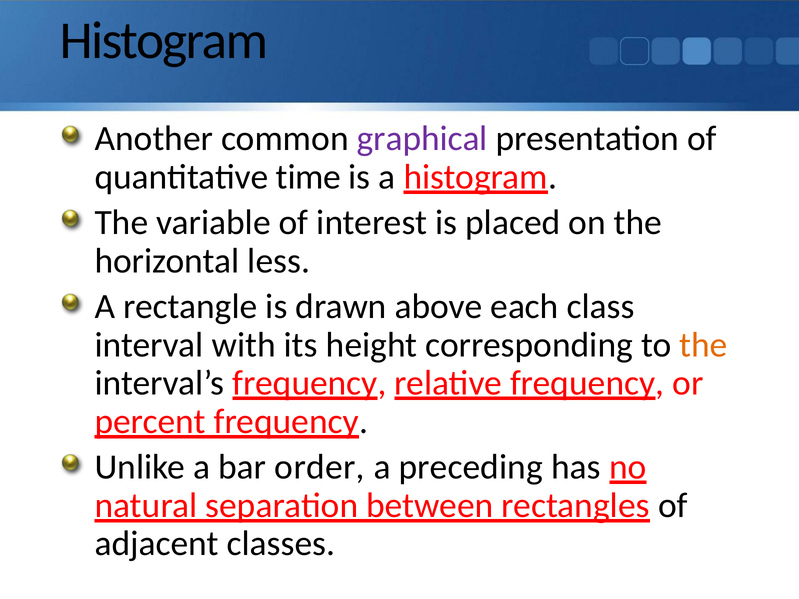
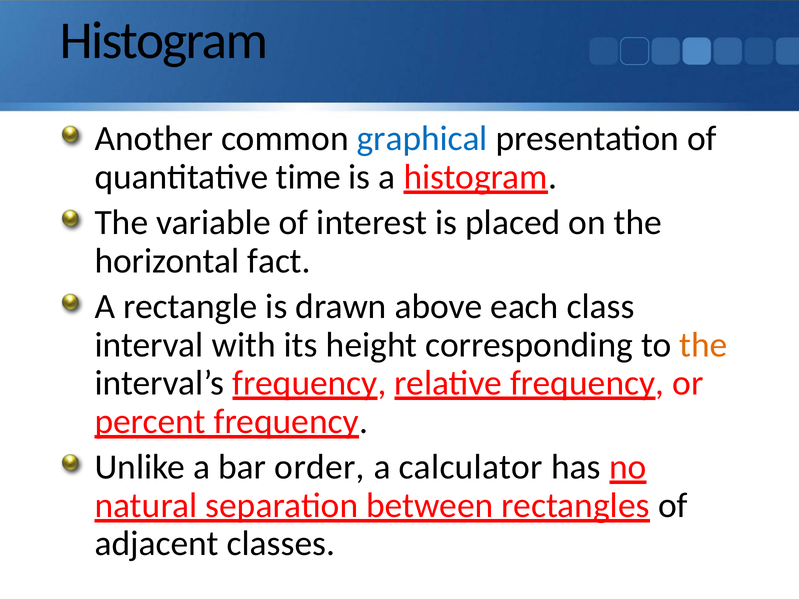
graphical colour: purple -> blue
less: less -> fact
preceding: preceding -> calculator
